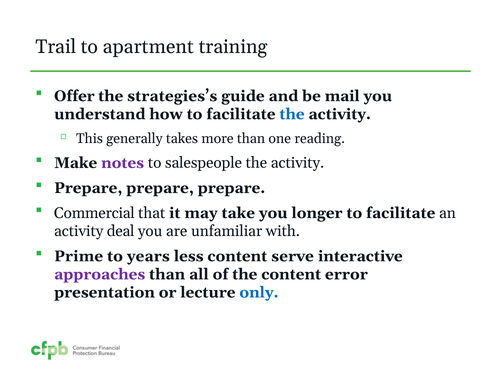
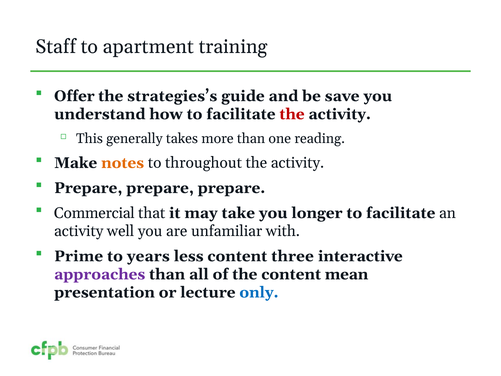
Trail: Trail -> Staff
mail: mail -> save
the at (292, 114) colour: blue -> red
notes colour: purple -> orange
salespeople: salespeople -> throughout
deal: deal -> well
serve: serve -> three
error: error -> mean
